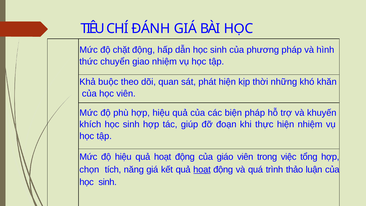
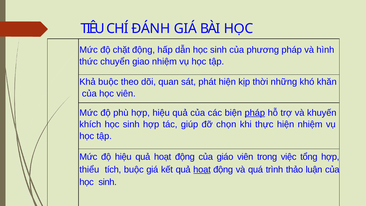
pháp at (255, 113) underline: none -> present
đoạn: đoạn -> chọn
chọn: chọn -> thiểu
tích năng: năng -> buộc
